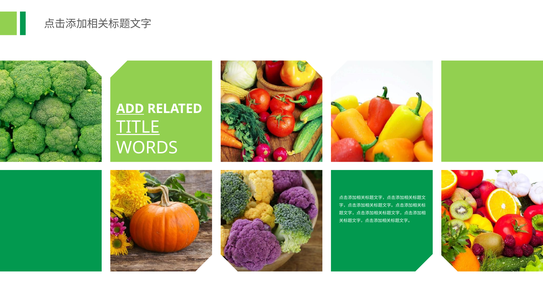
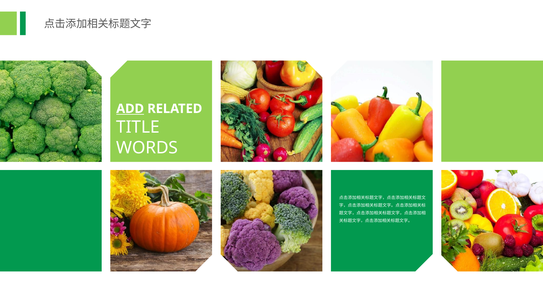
TITLE underline: present -> none
